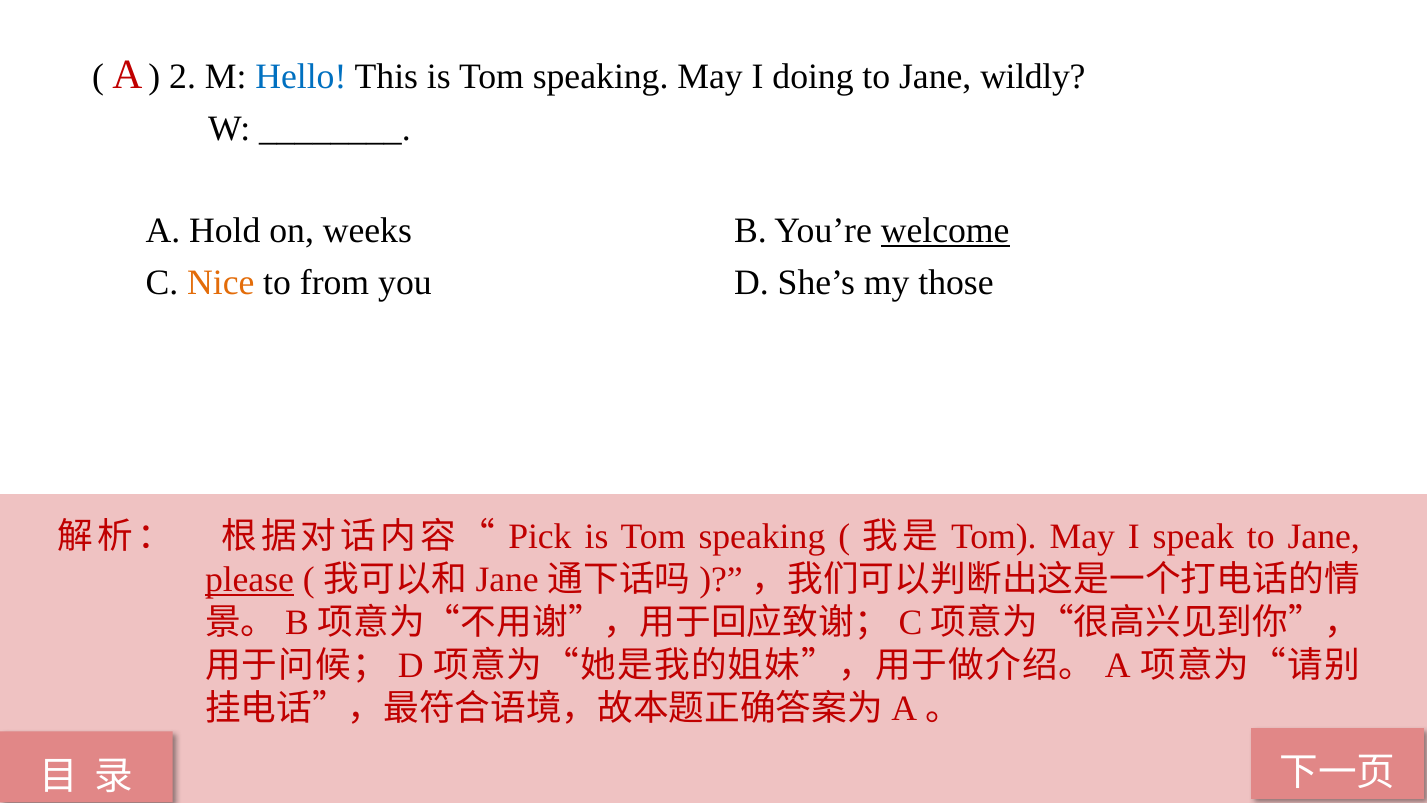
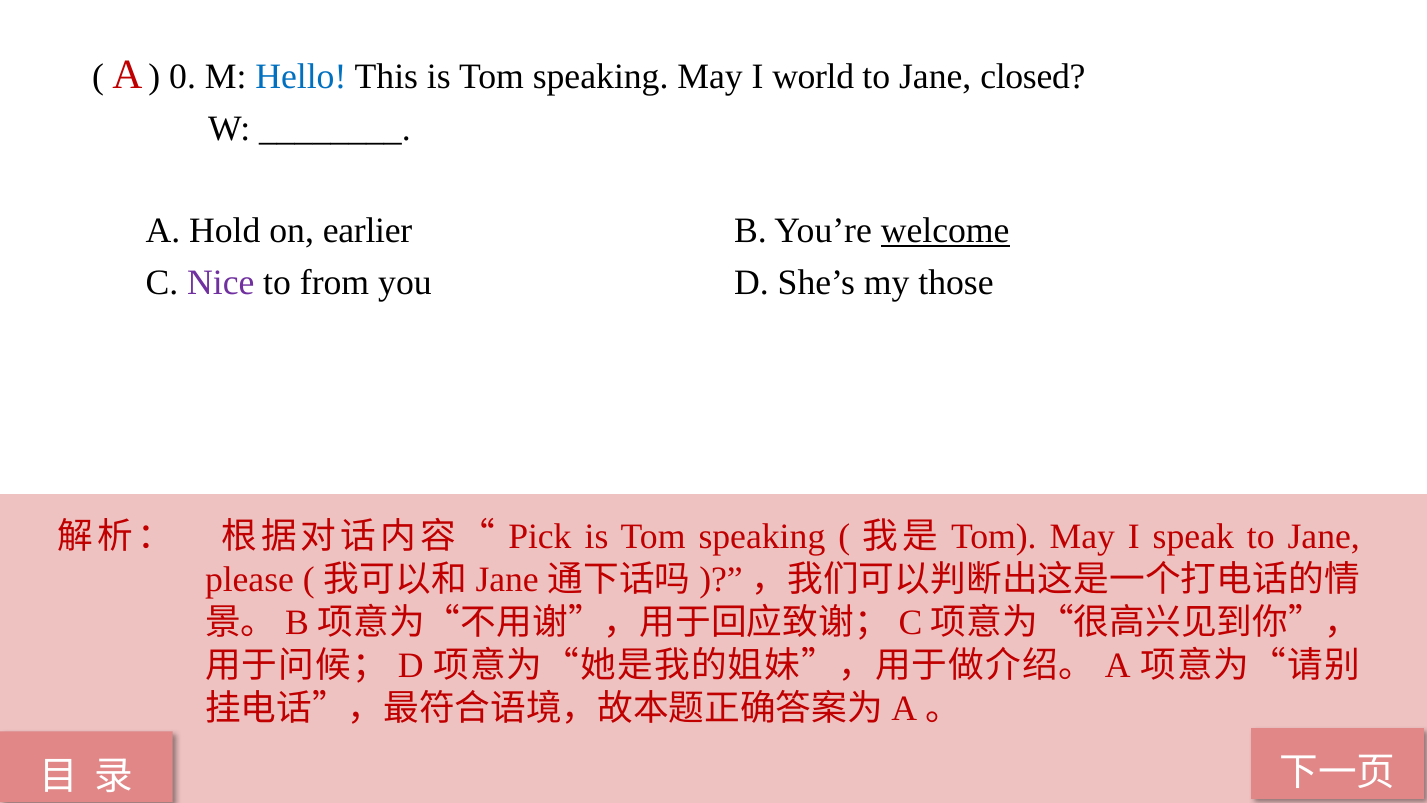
2: 2 -> 0
doing: doing -> world
wildly: wildly -> closed
weeks: weeks -> earlier
Nice colour: orange -> purple
please underline: present -> none
